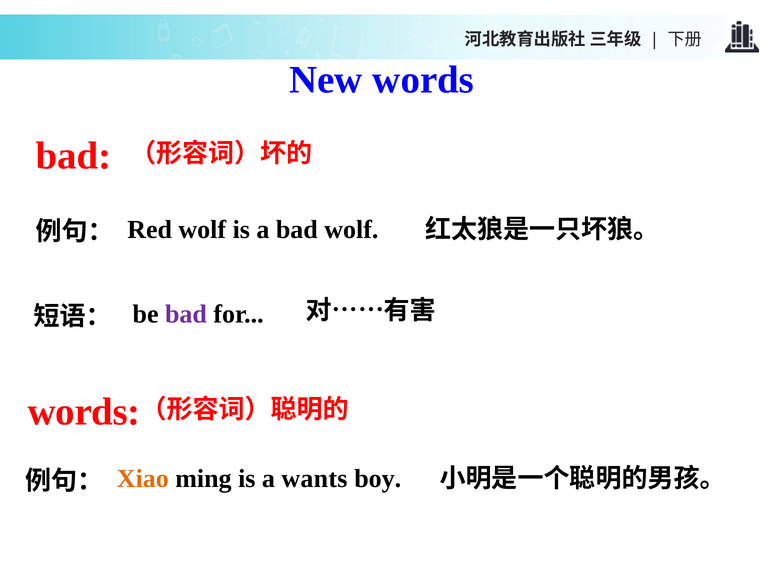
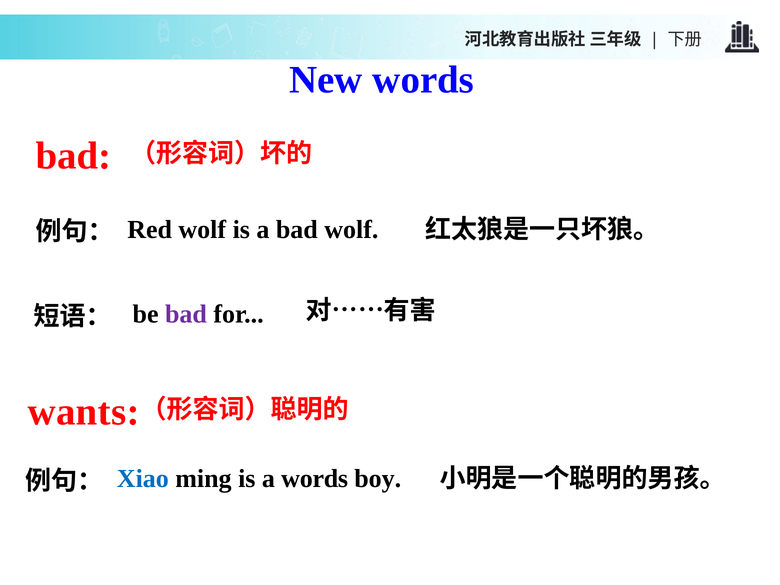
words at (84, 412): words -> wants
Xiao colour: orange -> blue
a wants: wants -> words
